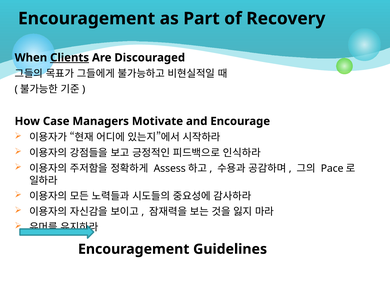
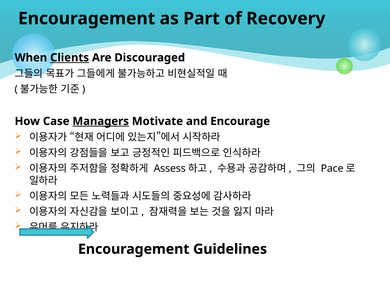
Managers underline: none -> present
